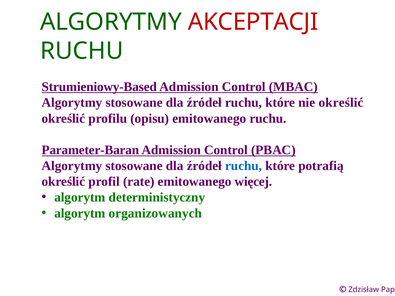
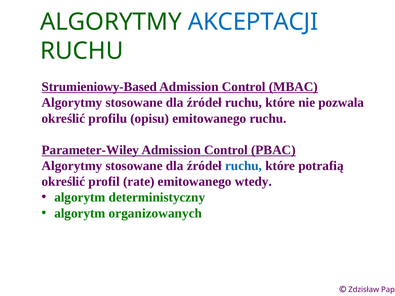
AKCEPTACJI colour: red -> blue
nie określić: określić -> pozwala
Parameter-Baran: Parameter-Baran -> Parameter-Wiley
więcej: więcej -> wtedy
